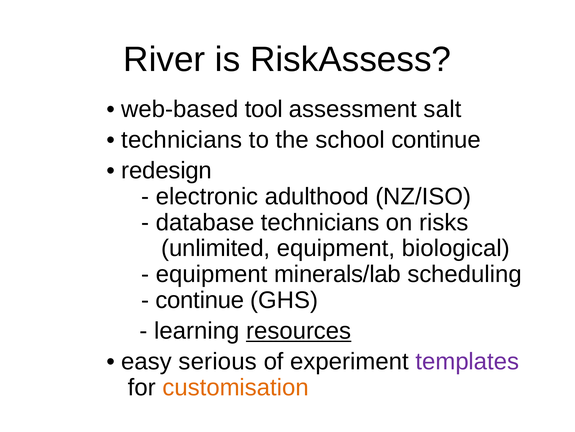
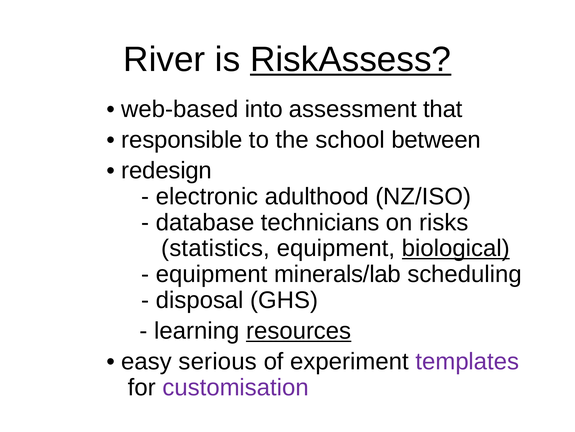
RiskAssess underline: none -> present
tool: tool -> into
salt: salt -> that
technicians at (182, 140): technicians -> responsible
school continue: continue -> between
unlimited: unlimited -> statistics
biological underline: none -> present
continue at (200, 300): continue -> disposal
customisation colour: orange -> purple
